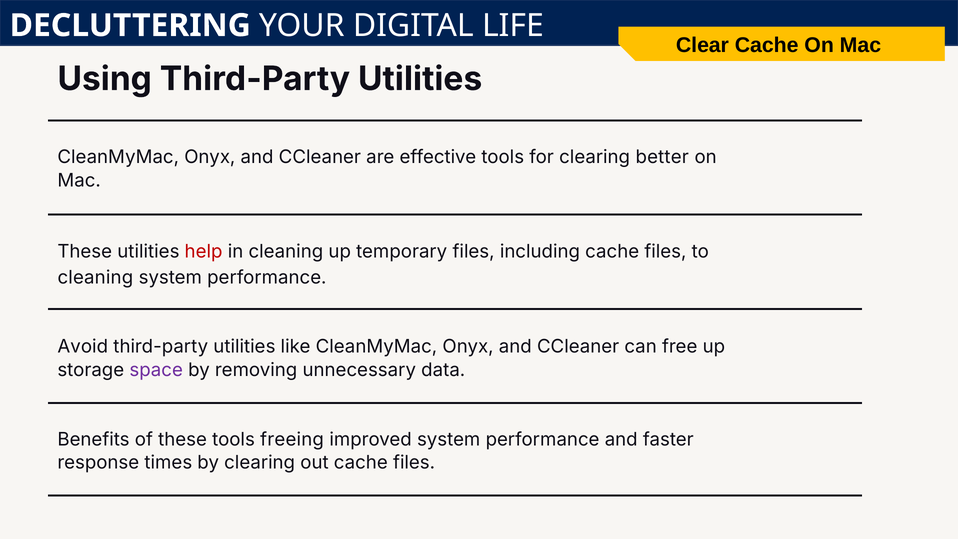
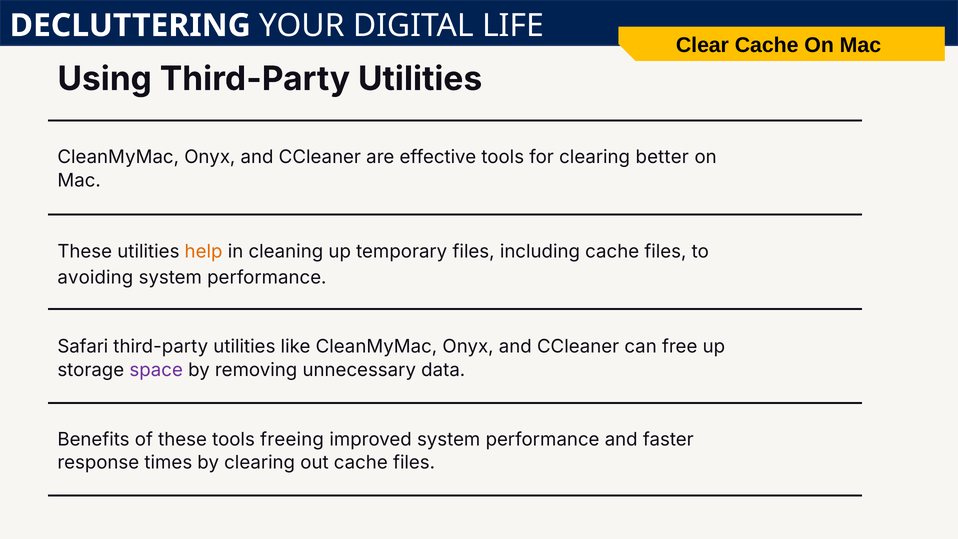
help colour: red -> orange
cleaning at (95, 277): cleaning -> avoiding
Avoid: Avoid -> Safari
